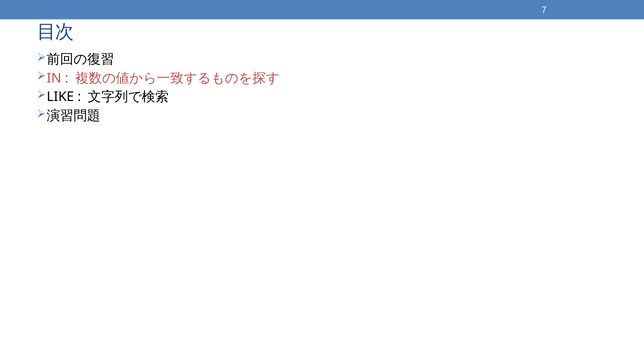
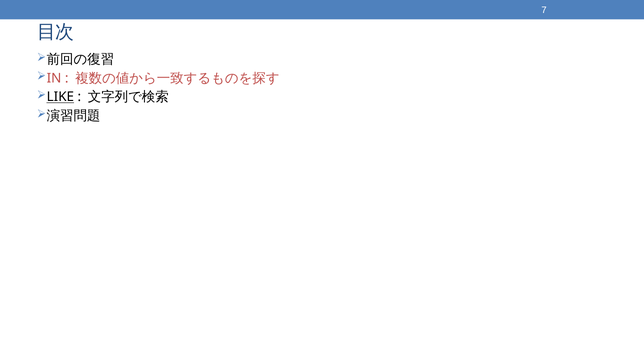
LIKE underline: none -> present
